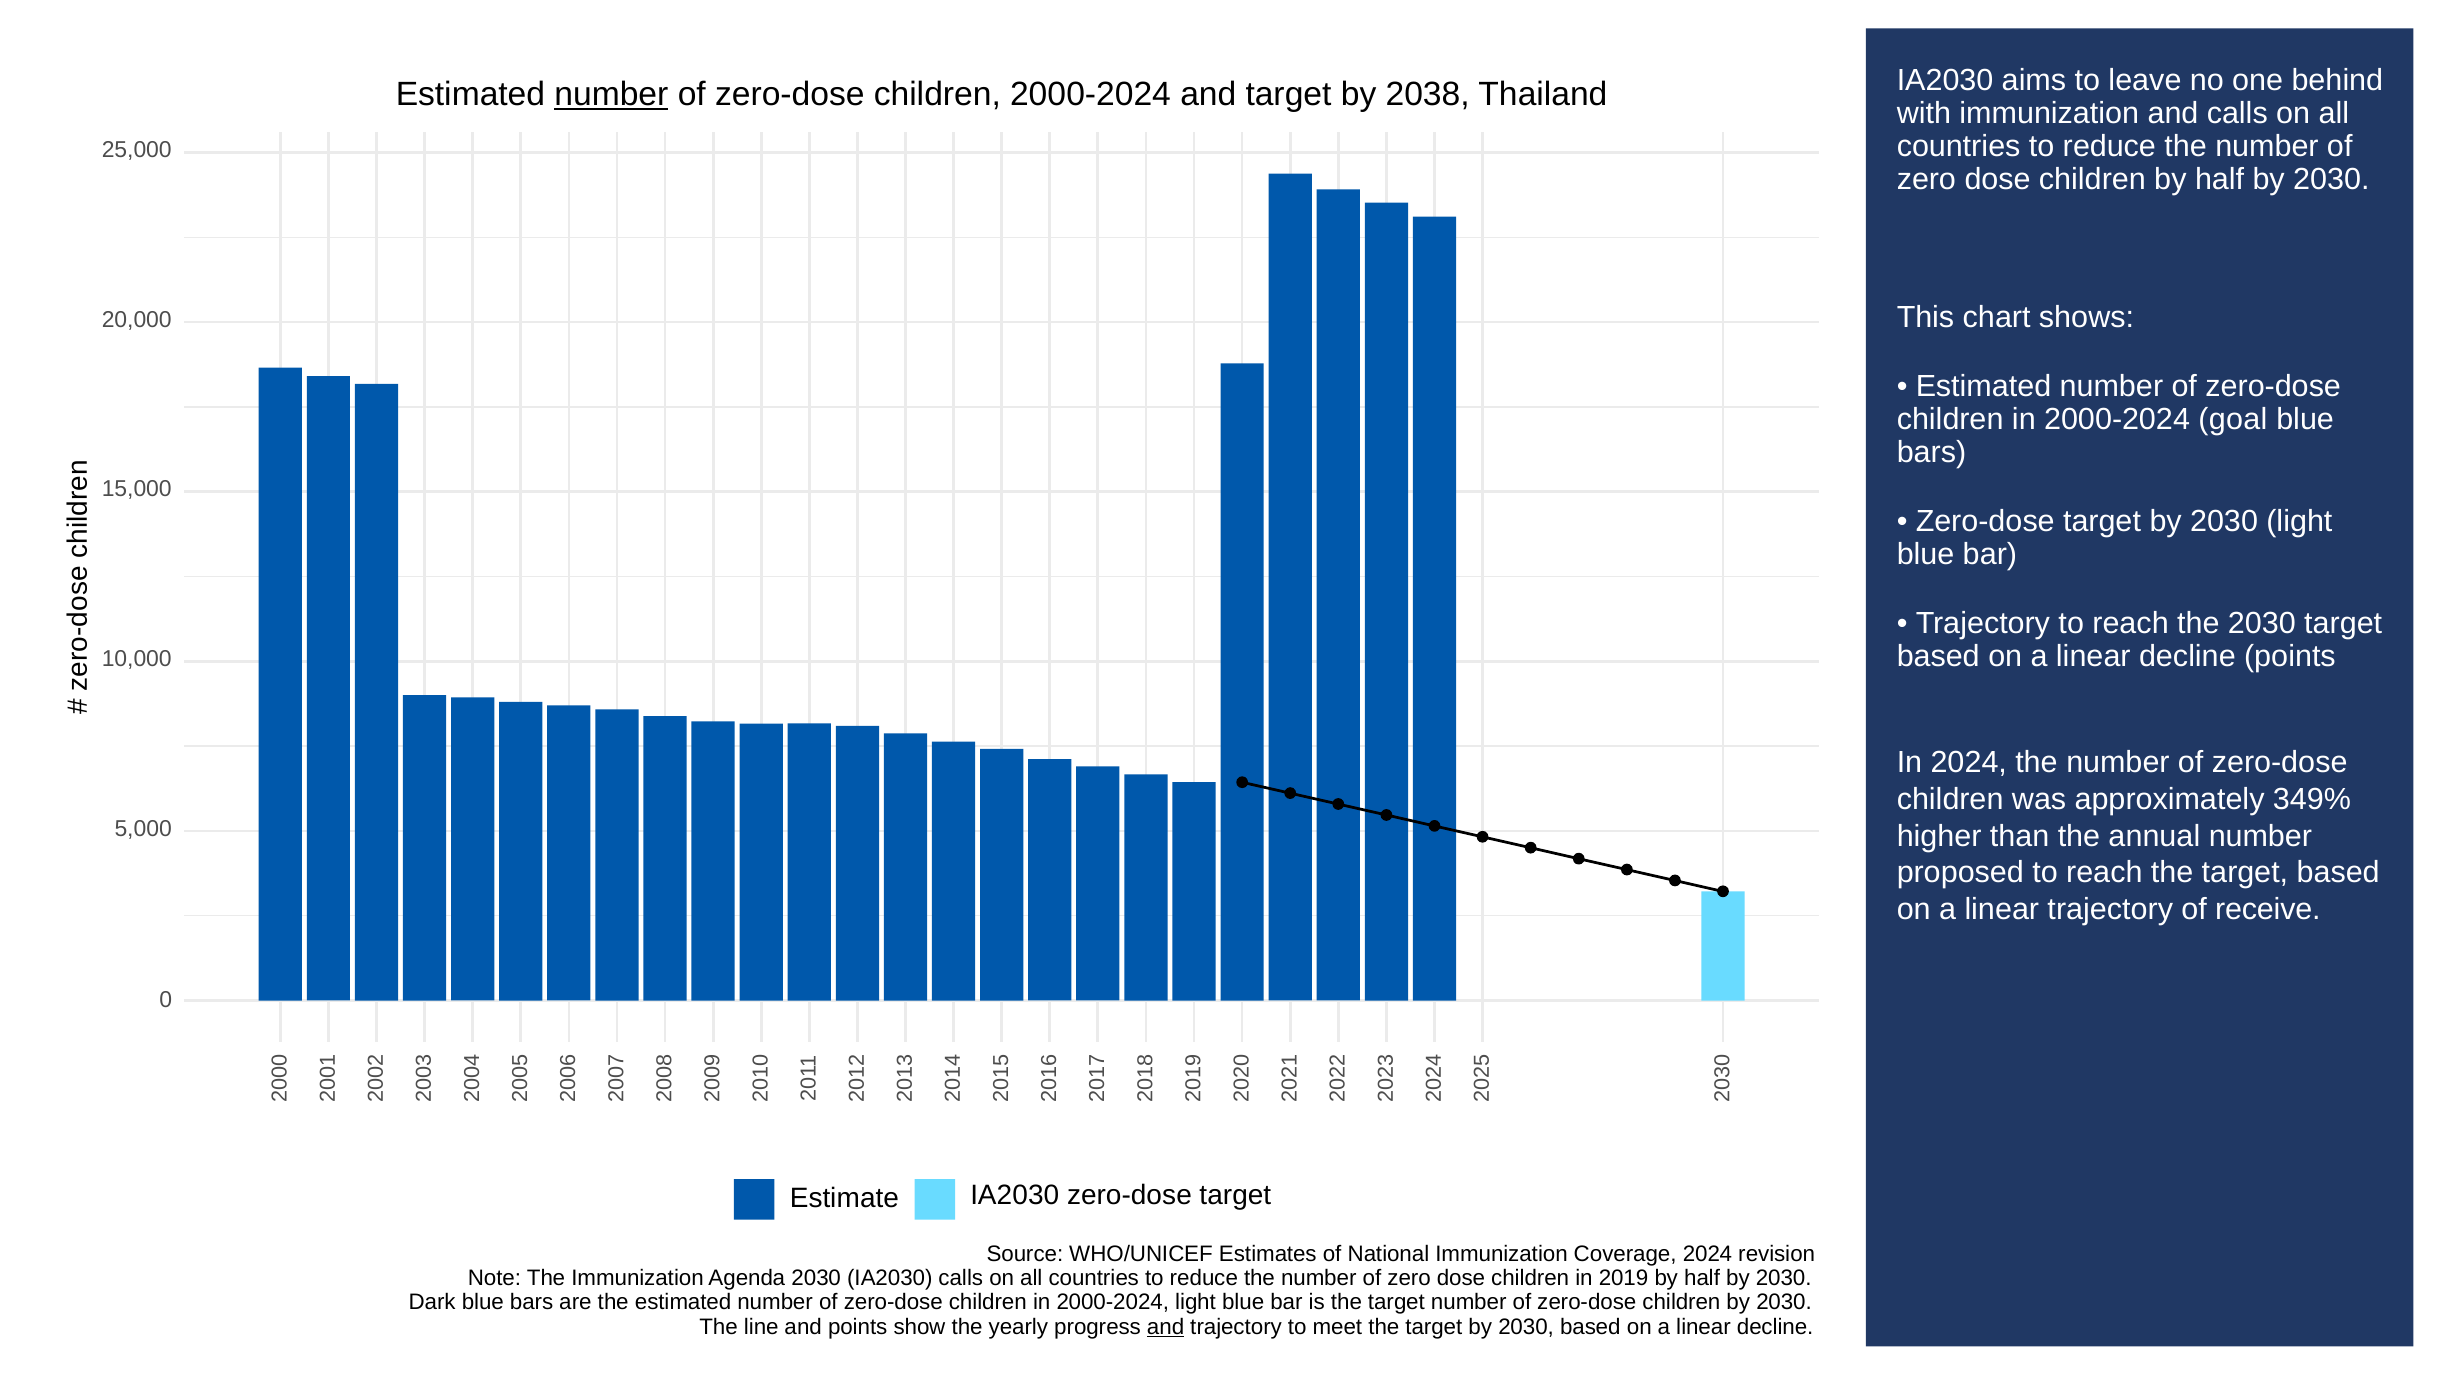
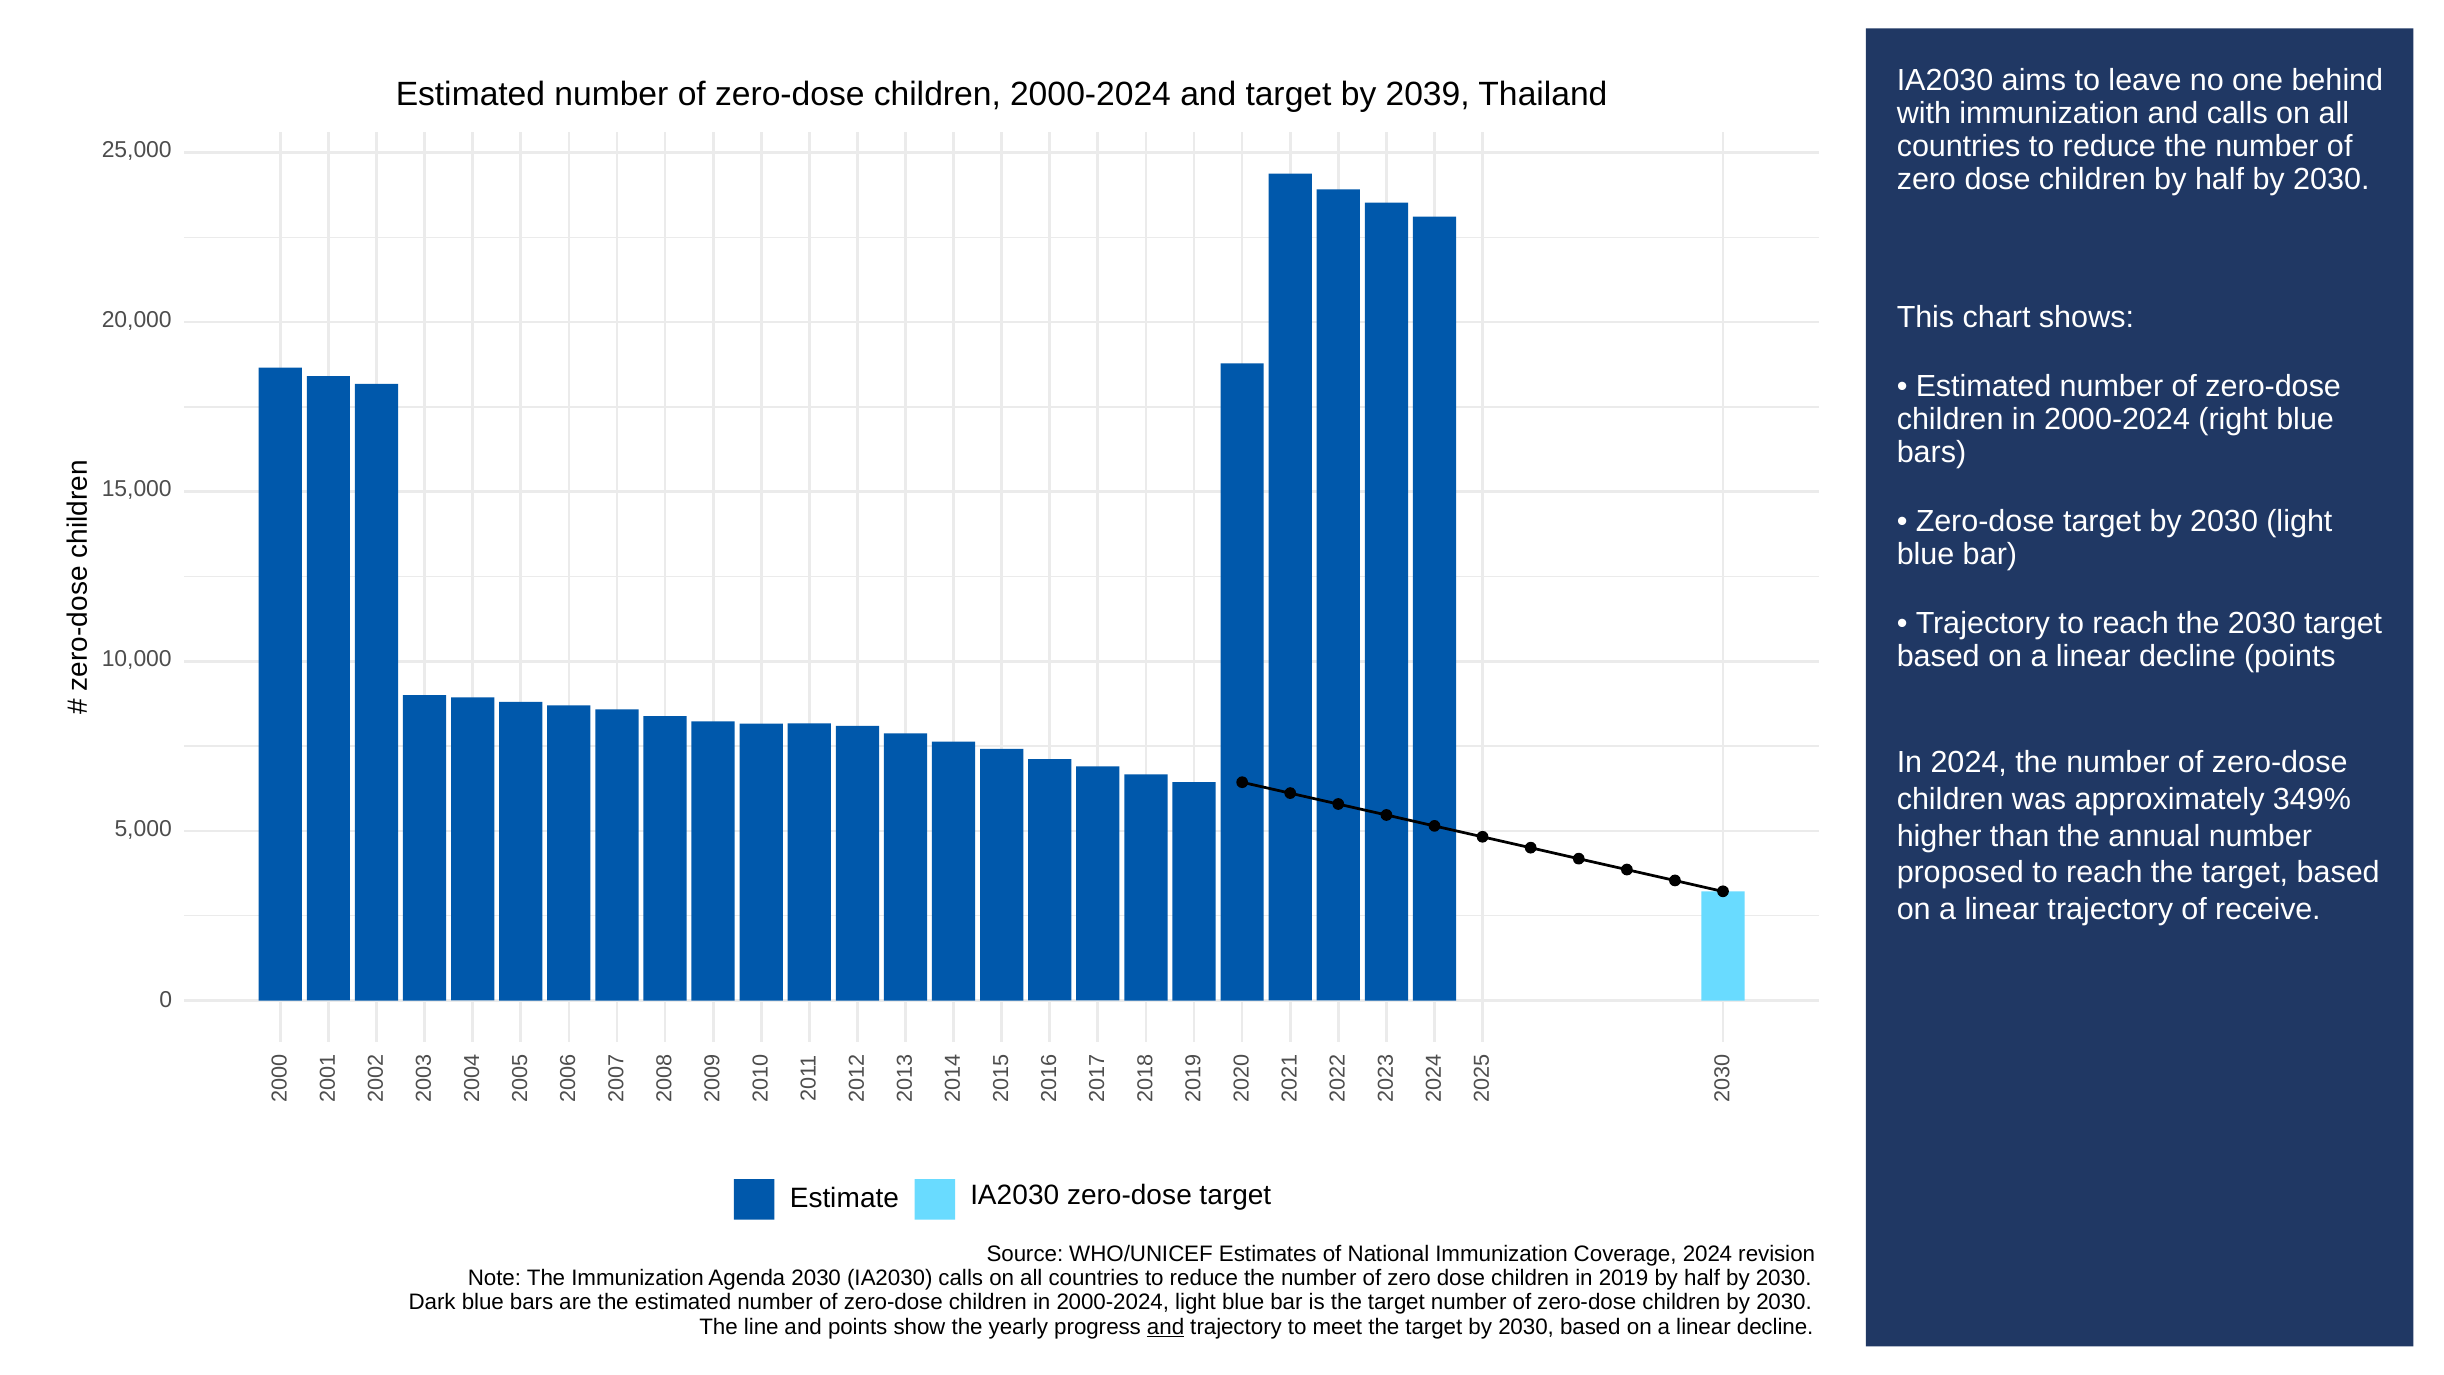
number at (611, 95) underline: present -> none
2038: 2038 -> 2039
goal: goal -> right
